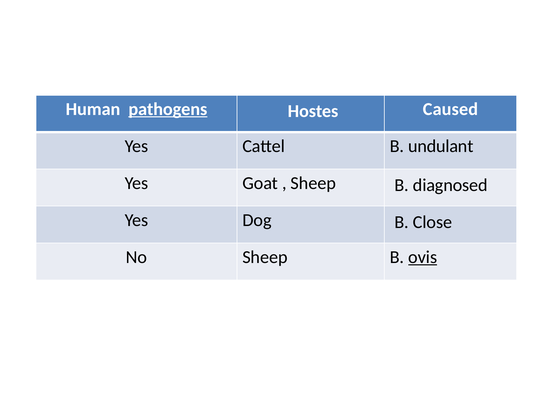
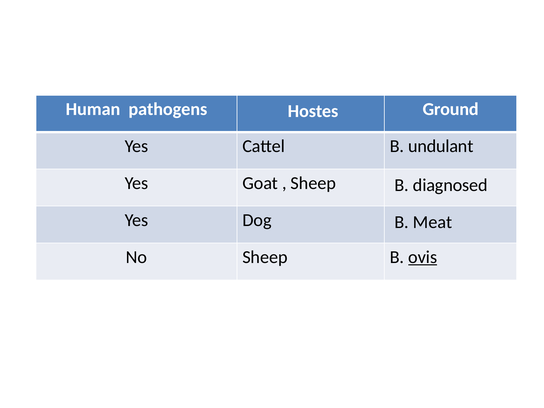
pathogens underline: present -> none
Caused: Caused -> Ground
Close: Close -> Meat
